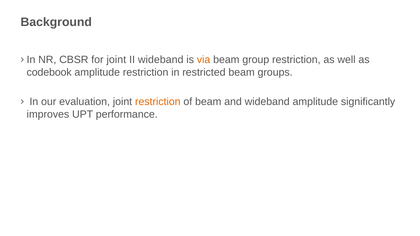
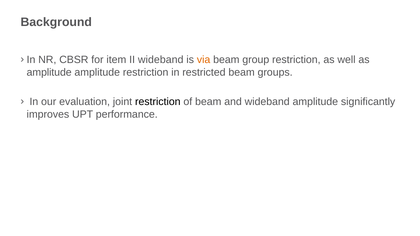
for joint: joint -> item
codebook at (49, 72): codebook -> amplitude
restriction at (158, 102) colour: orange -> black
